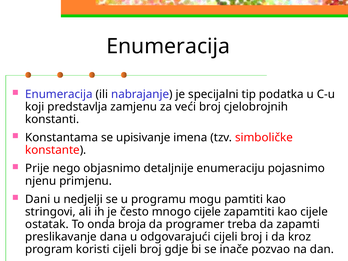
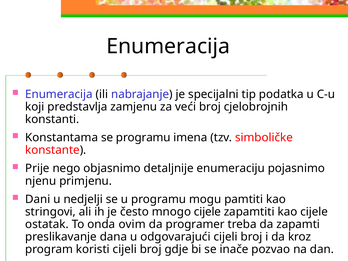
se upisivanje: upisivanje -> programu
broja: broja -> ovim
